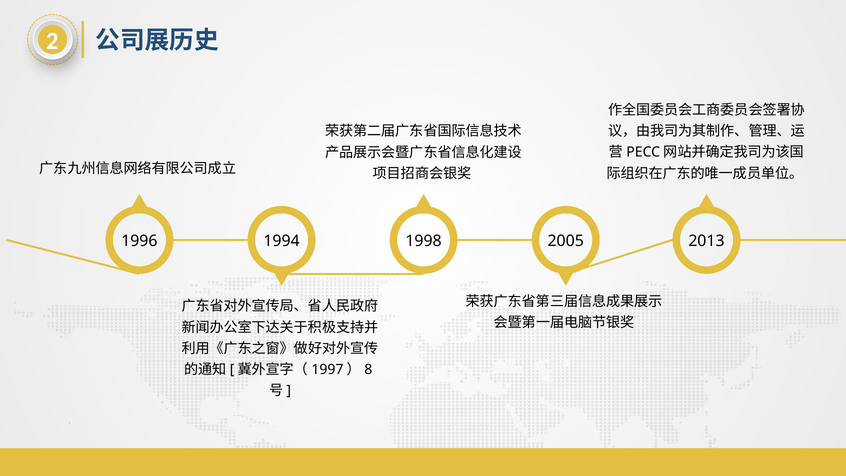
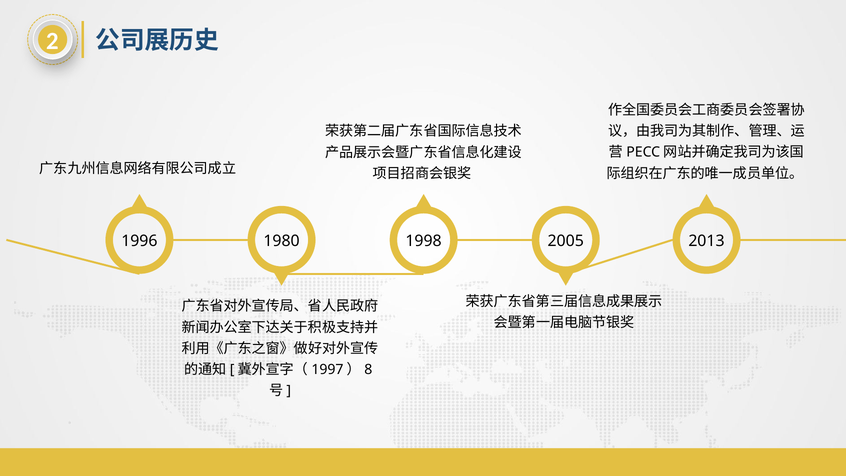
1994: 1994 -> 1980
